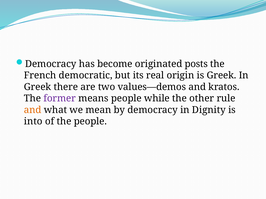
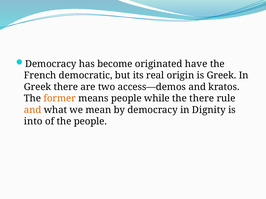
posts: posts -> have
values—demos: values—demos -> access—demos
former colour: purple -> orange
the other: other -> there
